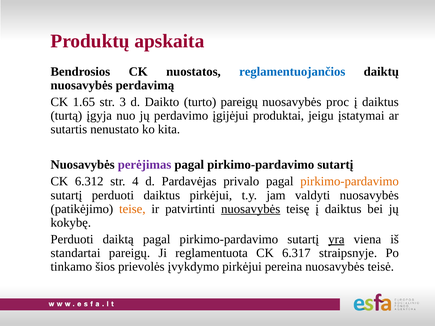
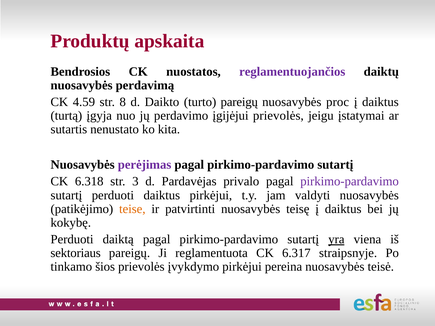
reglamentuojančios colour: blue -> purple
1.65: 1.65 -> 4.59
3: 3 -> 8
įgijėjui produktai: produktai -> prievolės
6.312: 6.312 -> 6.318
4: 4 -> 3
pirkimo-pardavimo at (350, 182) colour: orange -> purple
nuosavybės at (251, 209) underline: present -> none
standartai: standartai -> sektoriaus
